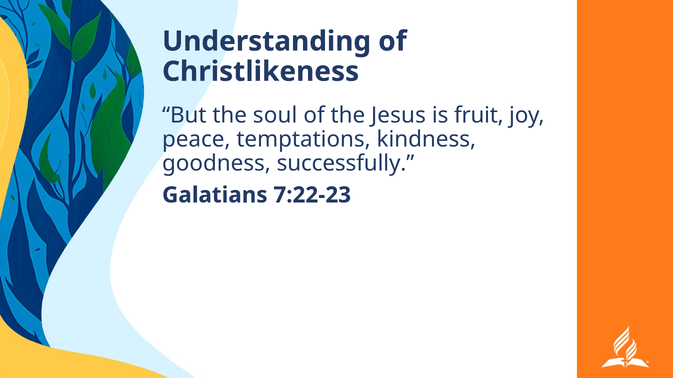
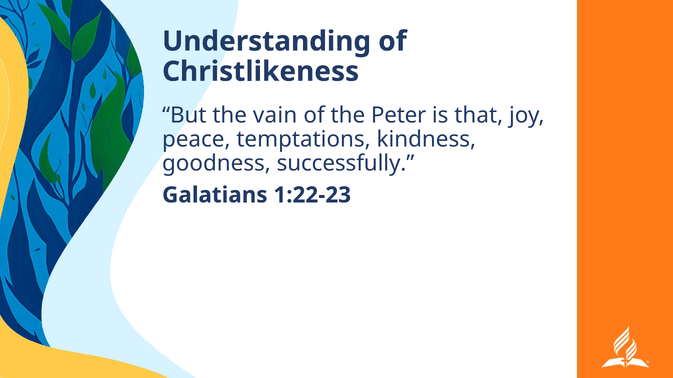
soul: soul -> vain
Jesus: Jesus -> Peter
fruit: fruit -> that
7:22-23: 7:22-23 -> 1:22-23
